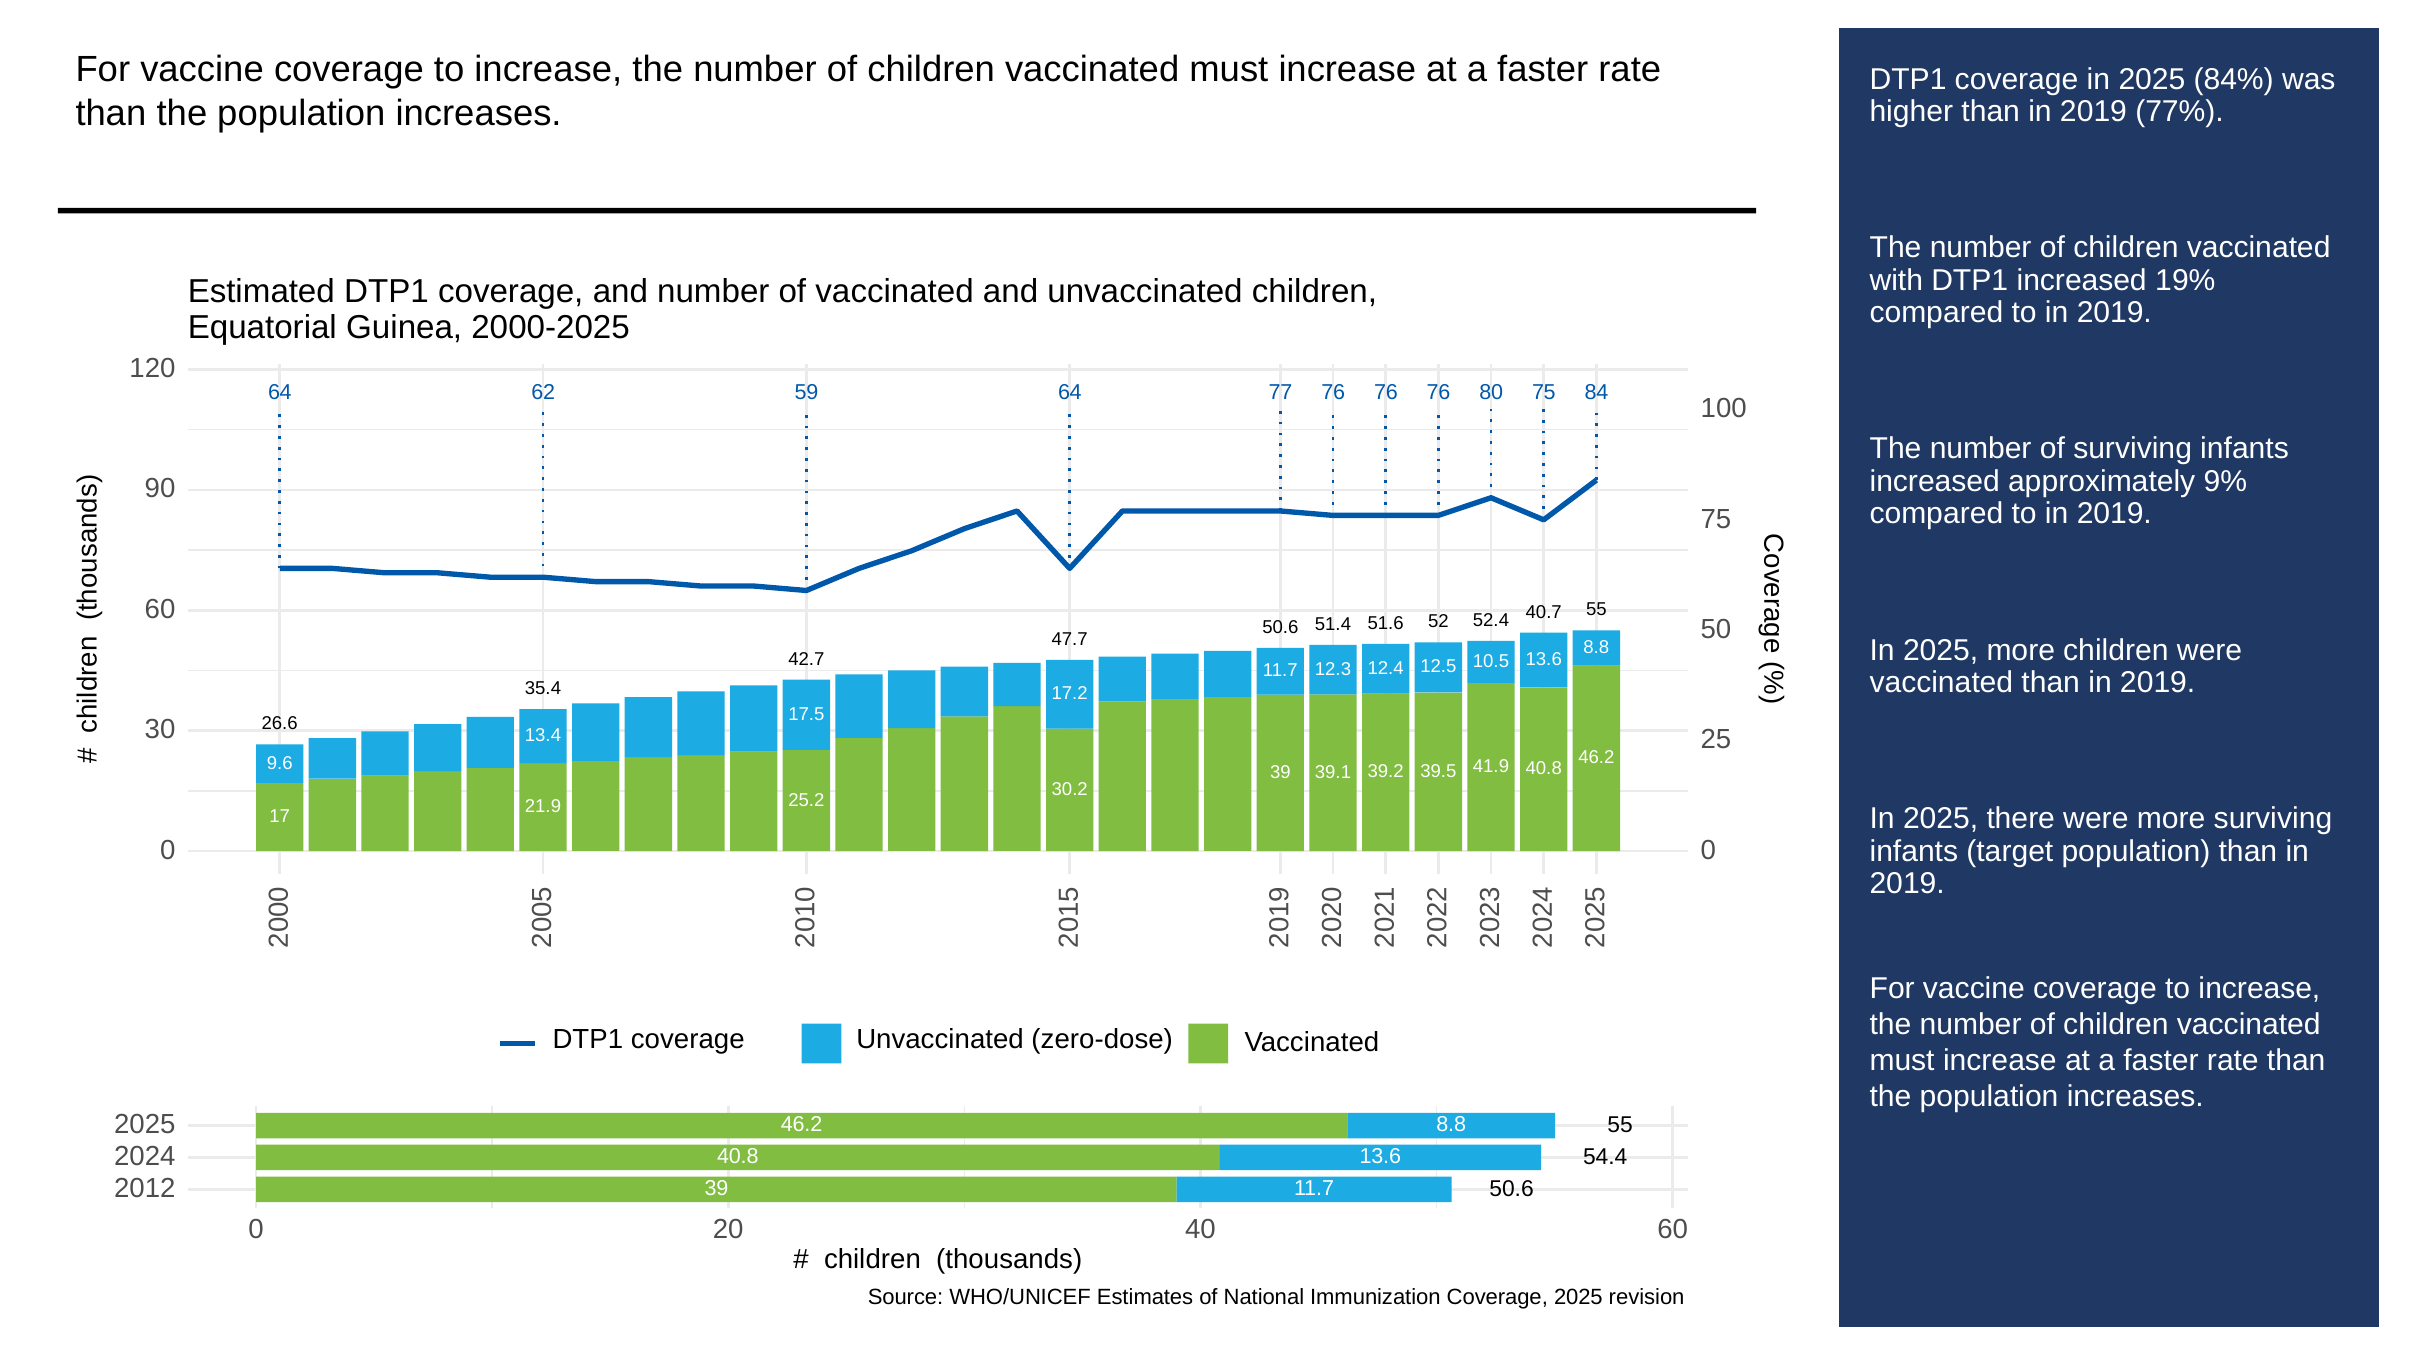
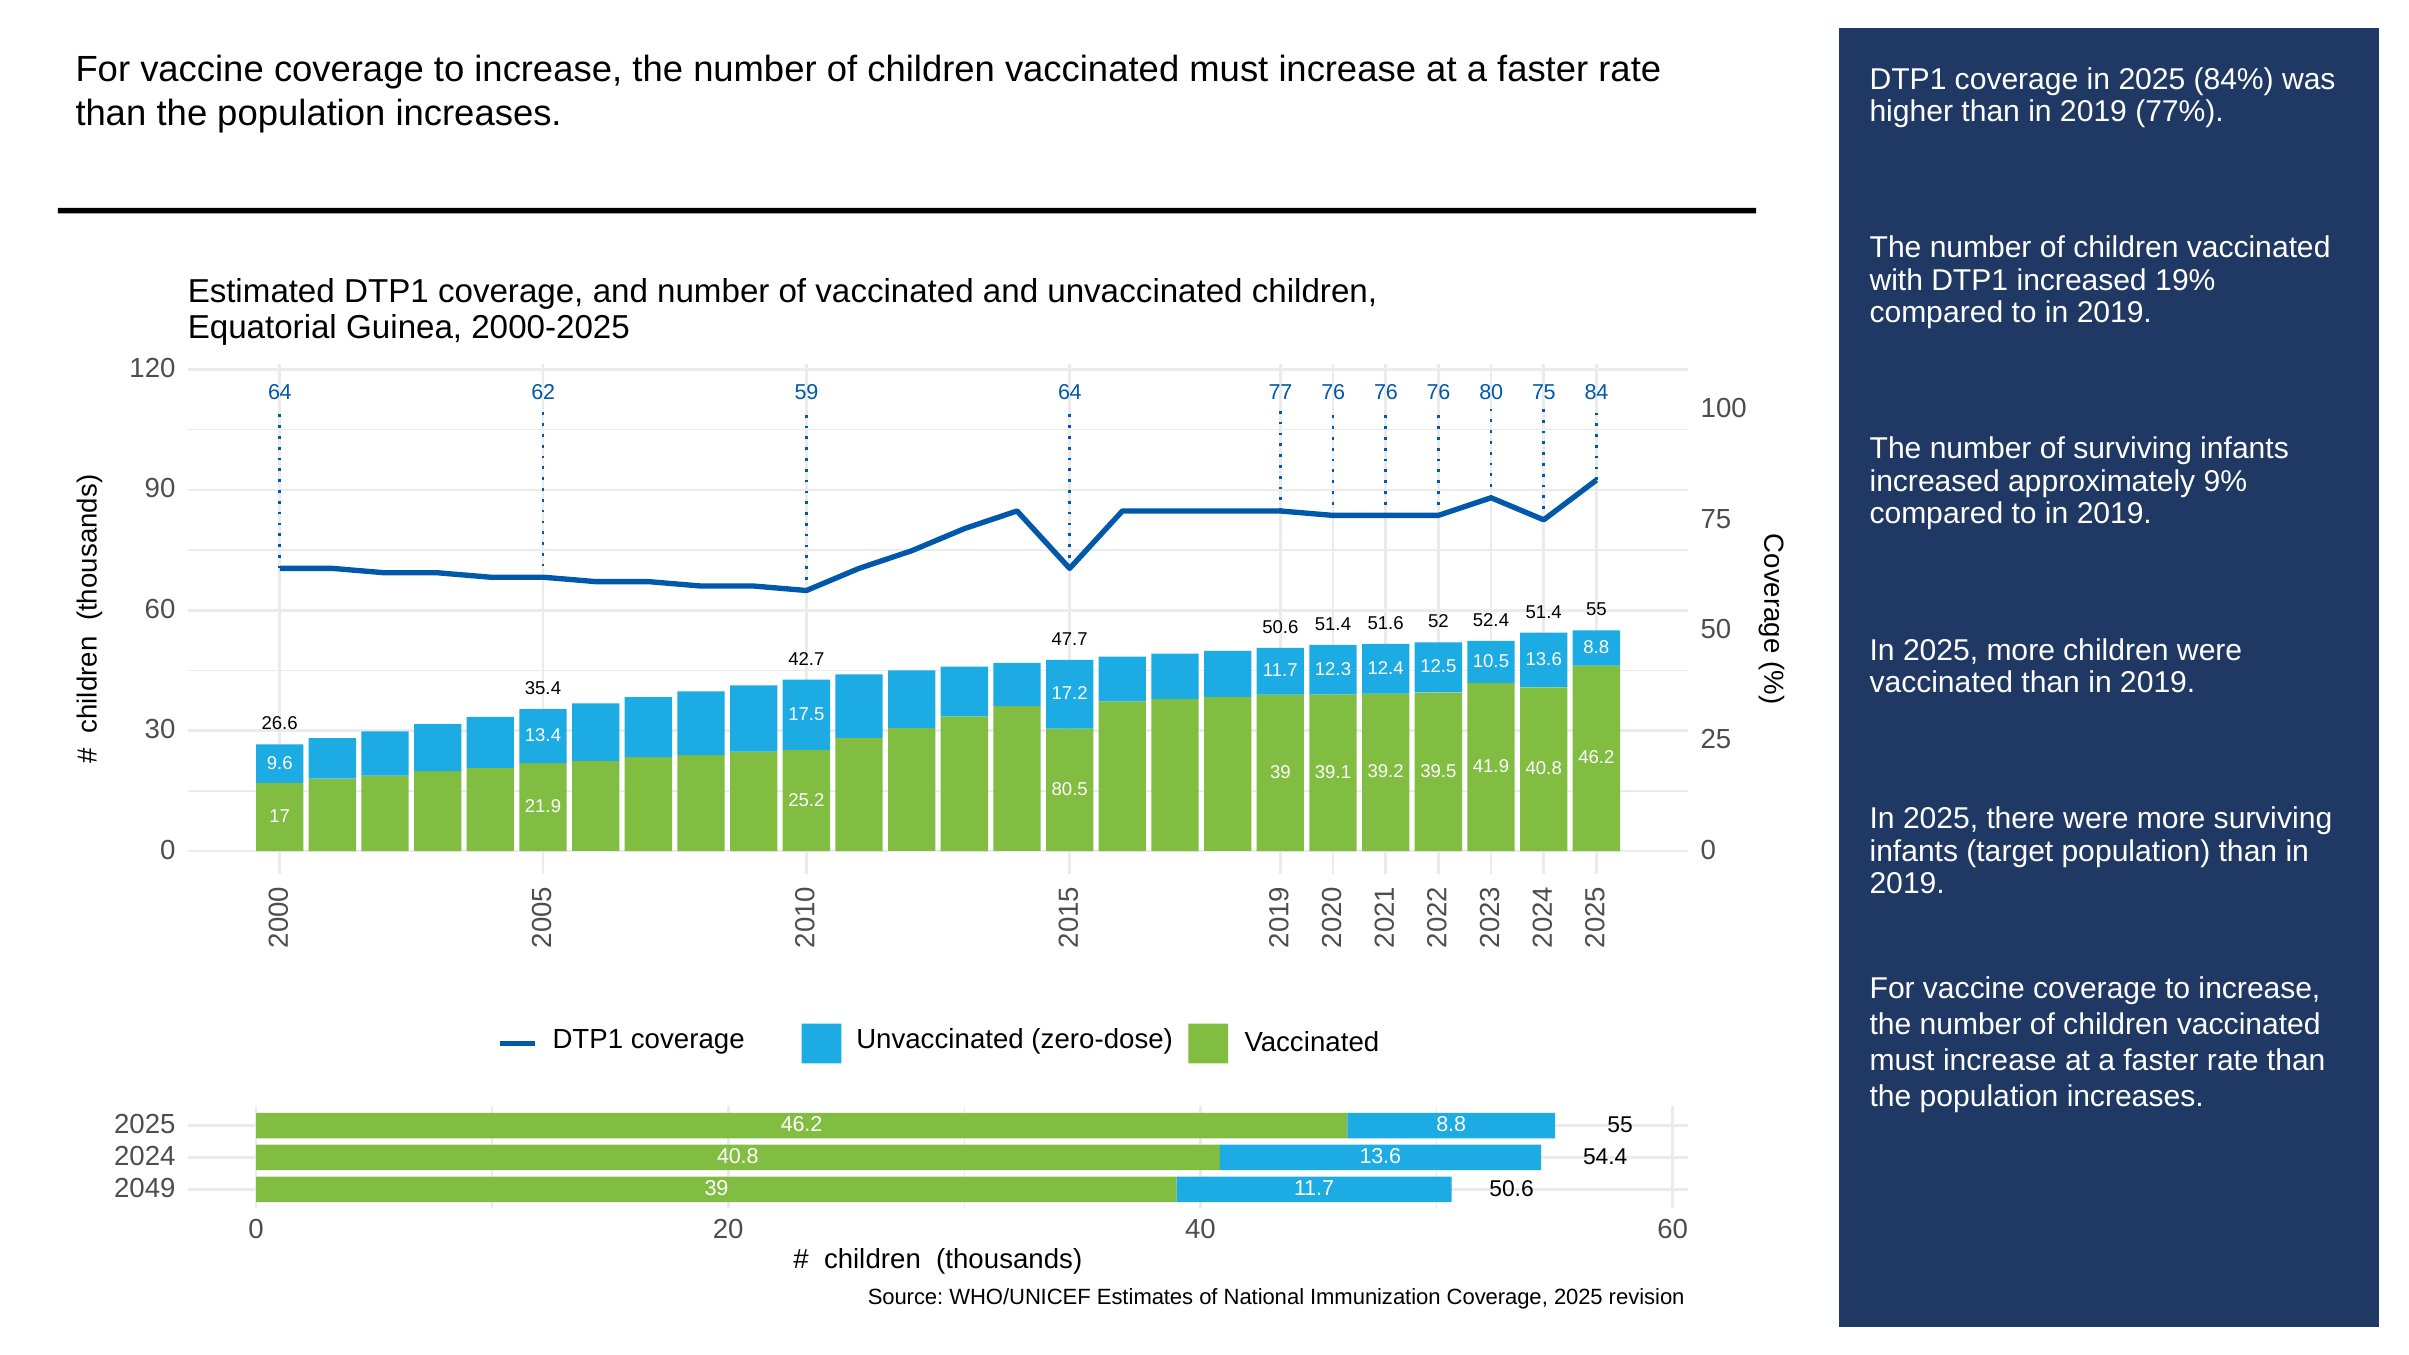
52.4 40.7: 40.7 -> 51.4
30.2: 30.2 -> 80.5
2012: 2012 -> 2049
